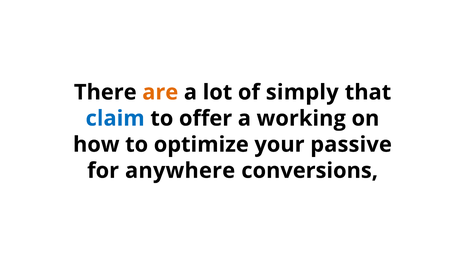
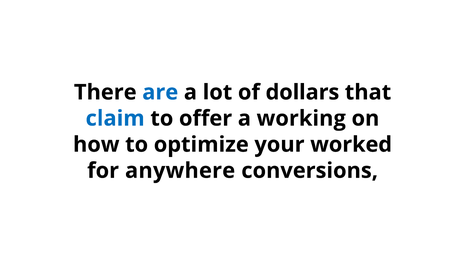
are colour: orange -> blue
simply: simply -> dollars
passive: passive -> worked
